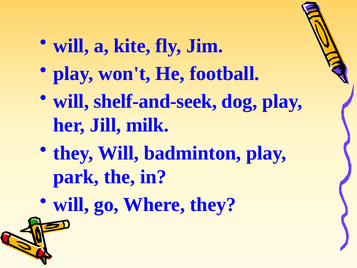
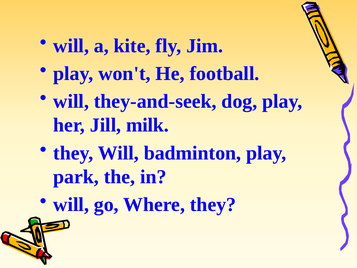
shelf-and-seek: shelf-and-seek -> they-and-seek
